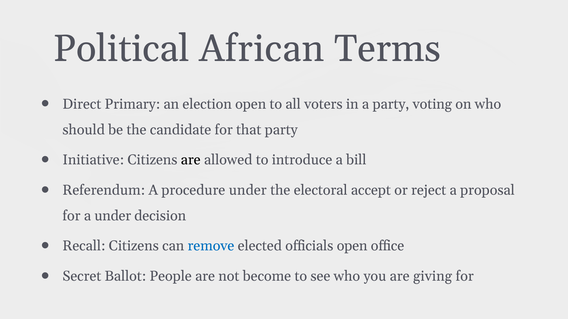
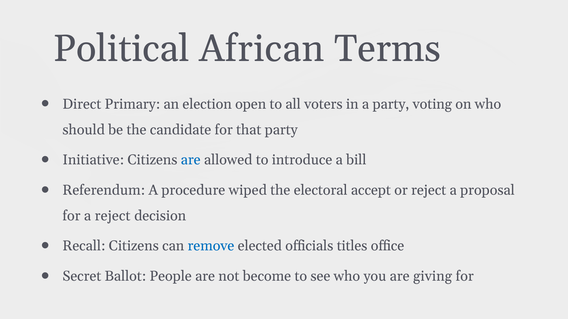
are at (191, 160) colour: black -> blue
procedure under: under -> wiped
a under: under -> reject
officials open: open -> titles
